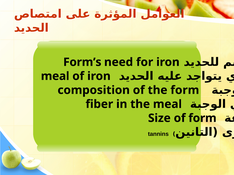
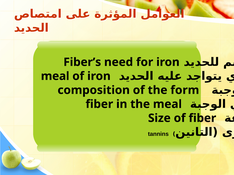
Form’s: Form’s -> Fiber’s
of form: form -> fiber
